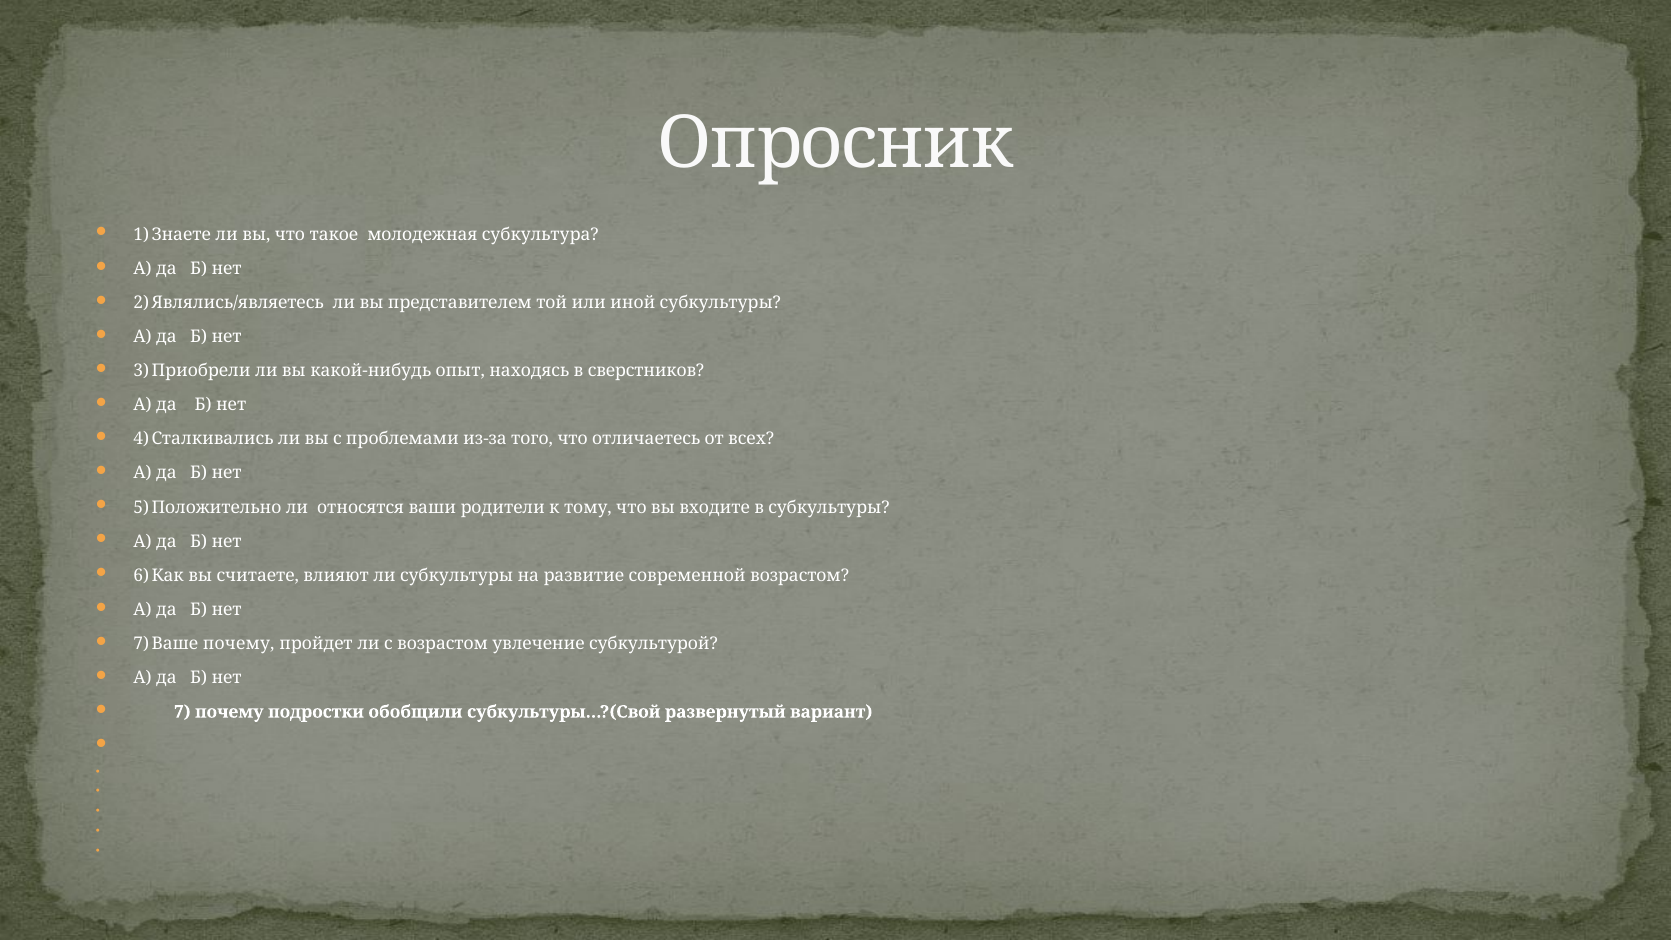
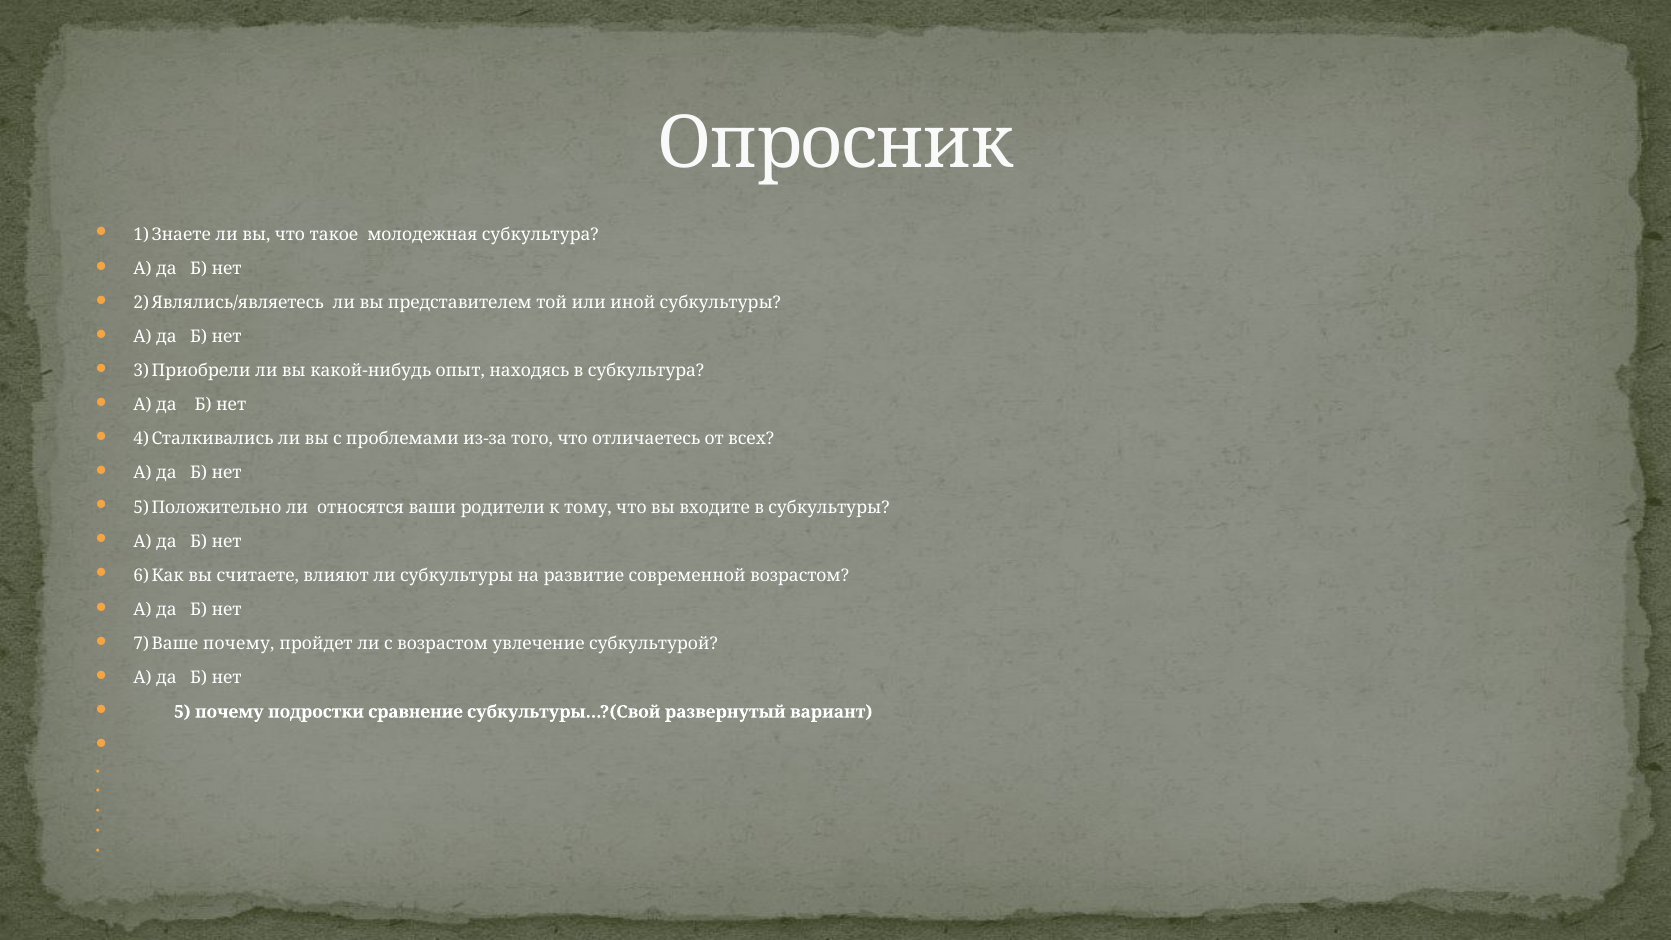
в сверстников: сверстников -> субкультура
7: 7 -> 5
обобщили: обобщили -> сравнение
